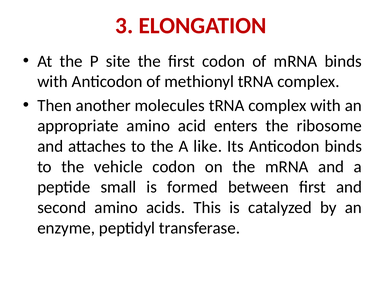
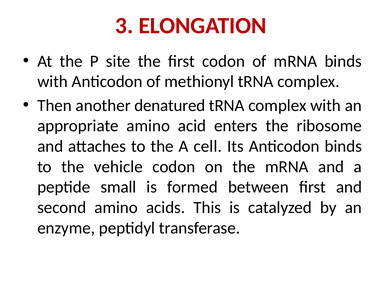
molecules: molecules -> denatured
like: like -> cell
